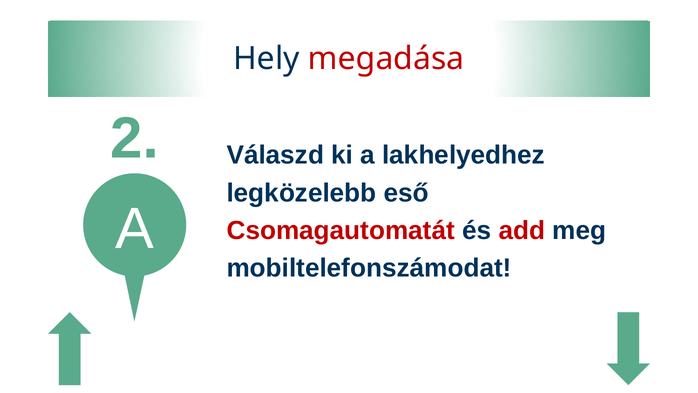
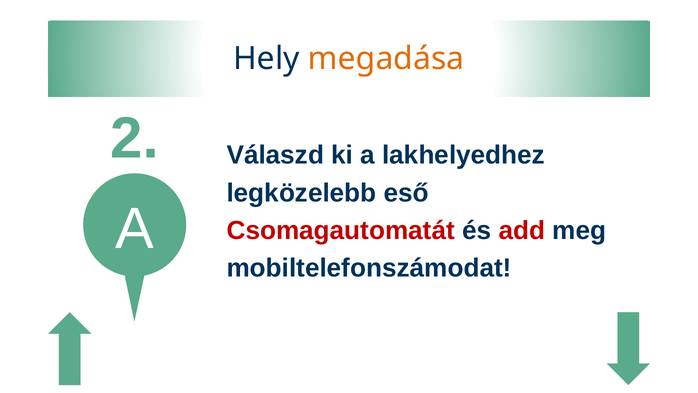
megadása colour: red -> orange
